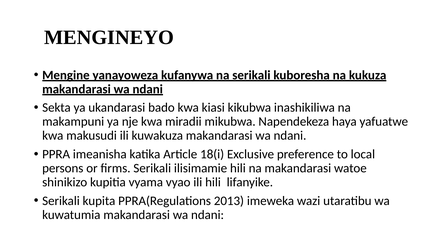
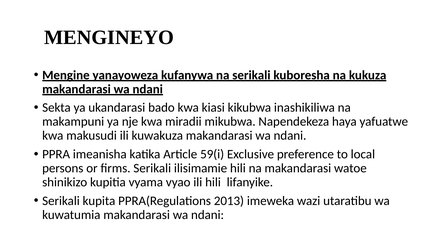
18(i: 18(i -> 59(i
